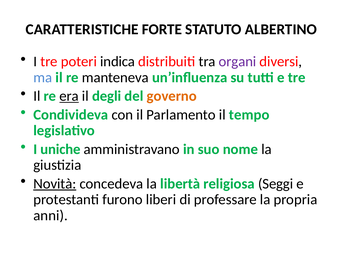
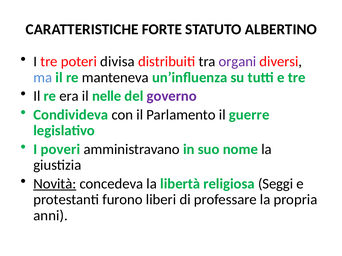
indica: indica -> divisa
era underline: present -> none
degli: degli -> nelle
governo colour: orange -> purple
tempo: tempo -> guerre
uniche: uniche -> poveri
